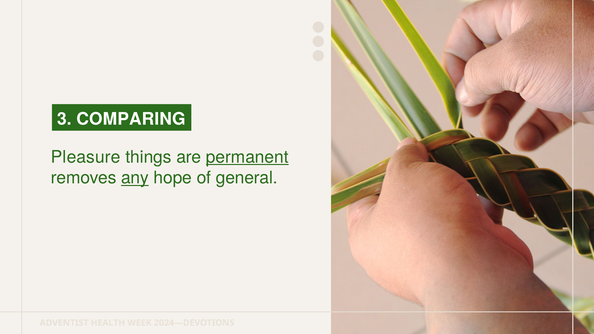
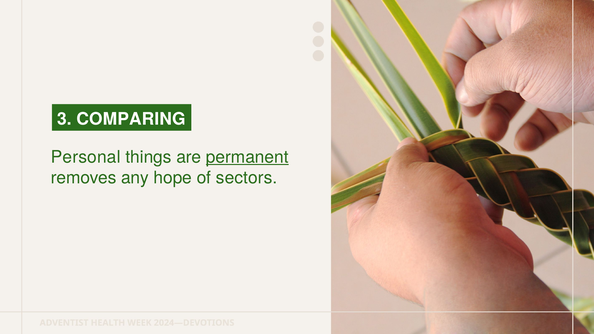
Pleasure: Pleasure -> Personal
any underline: present -> none
general: general -> sectors
